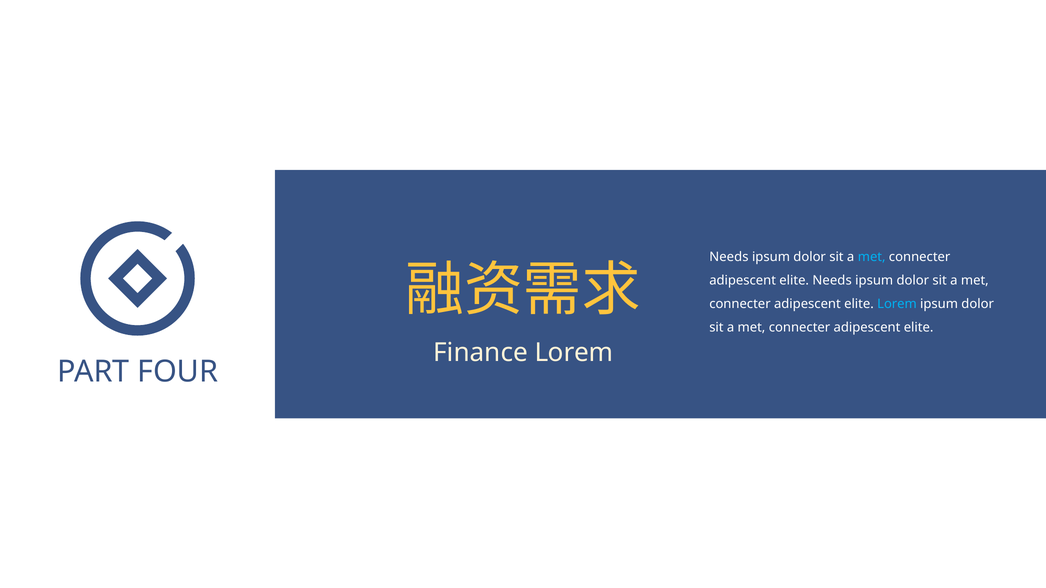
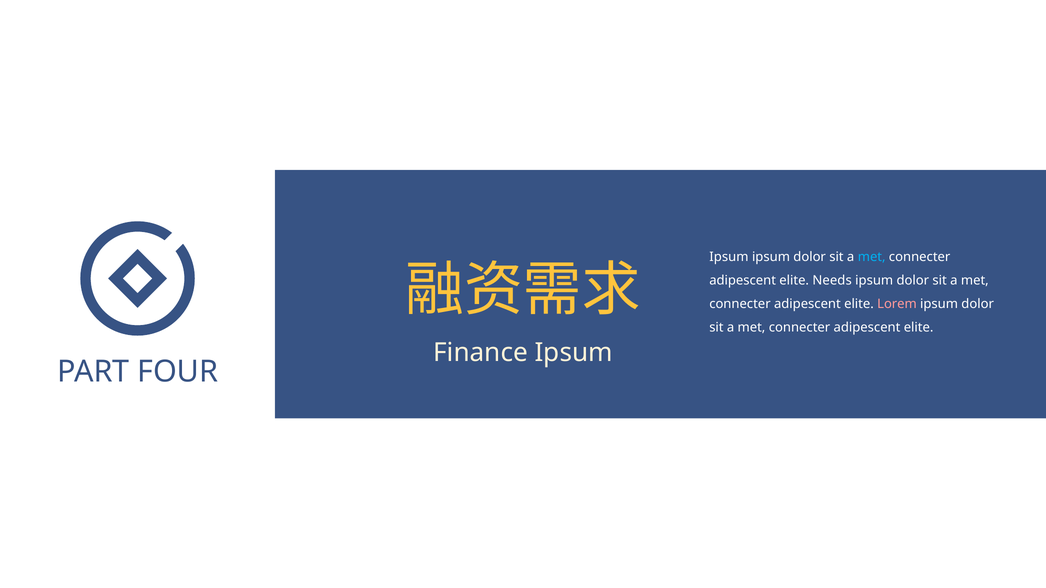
Needs at (729, 257): Needs -> Ipsum
Lorem at (897, 304) colour: light blue -> pink
Finance Lorem: Lorem -> Ipsum
